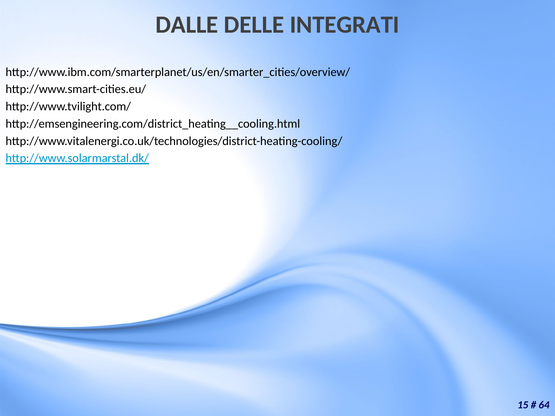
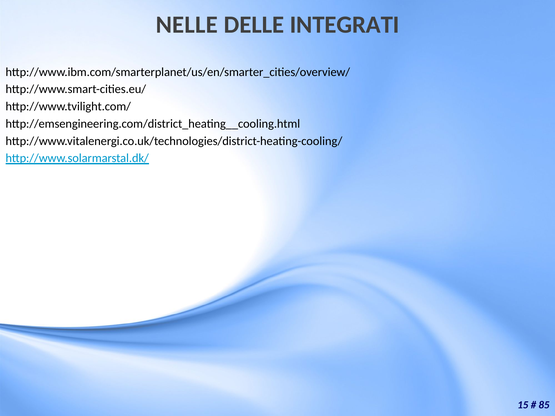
DALLE: DALLE -> NELLE
64: 64 -> 85
